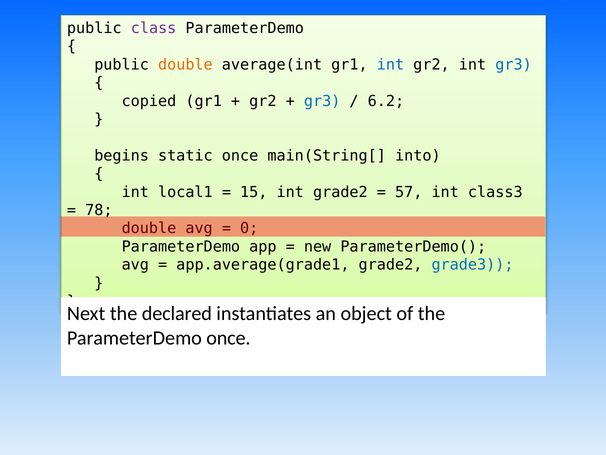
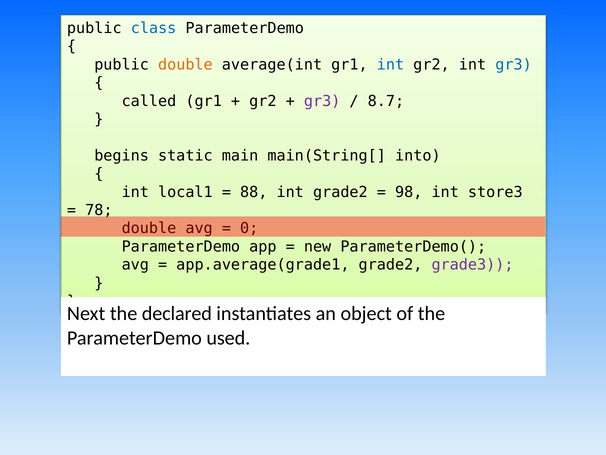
class colour: purple -> blue
copied: copied -> called
gr3 at (322, 101) colour: blue -> purple
6.2: 6.2 -> 8.7
static once: once -> main
15: 15 -> 88
57: 57 -> 98
class3: class3 -> store3
grade3 colour: blue -> purple
ParameterDemo once: once -> used
